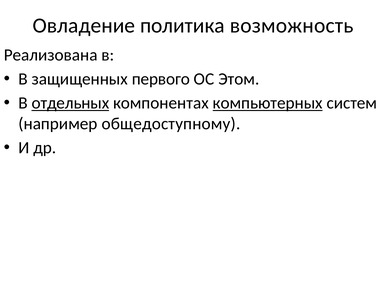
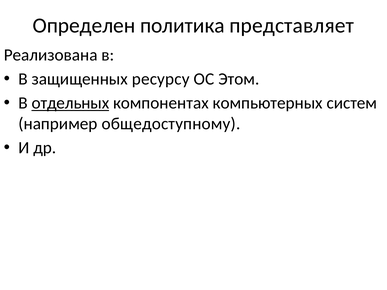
Овладение: Овладение -> Определен
возможность: возможность -> представляет
первого: первого -> ресурсу
компьютерных underline: present -> none
